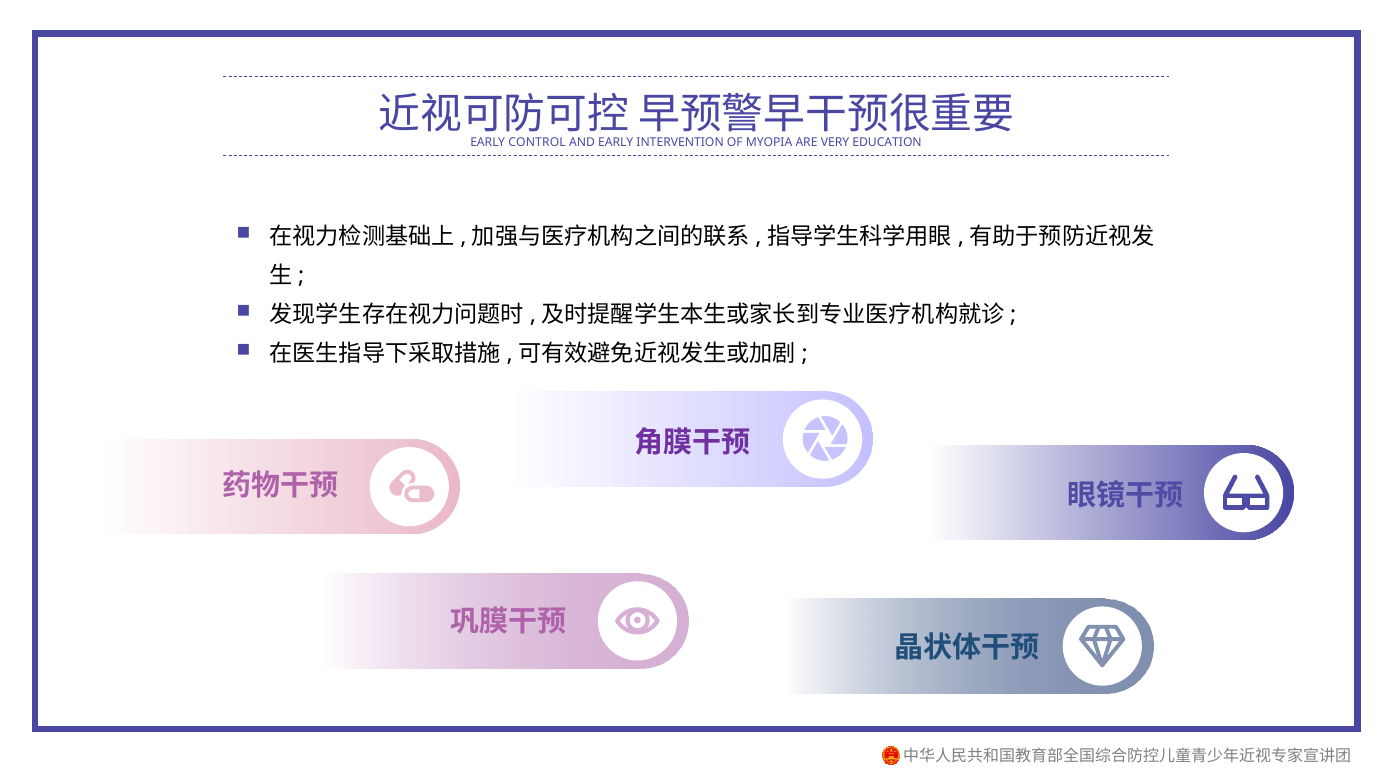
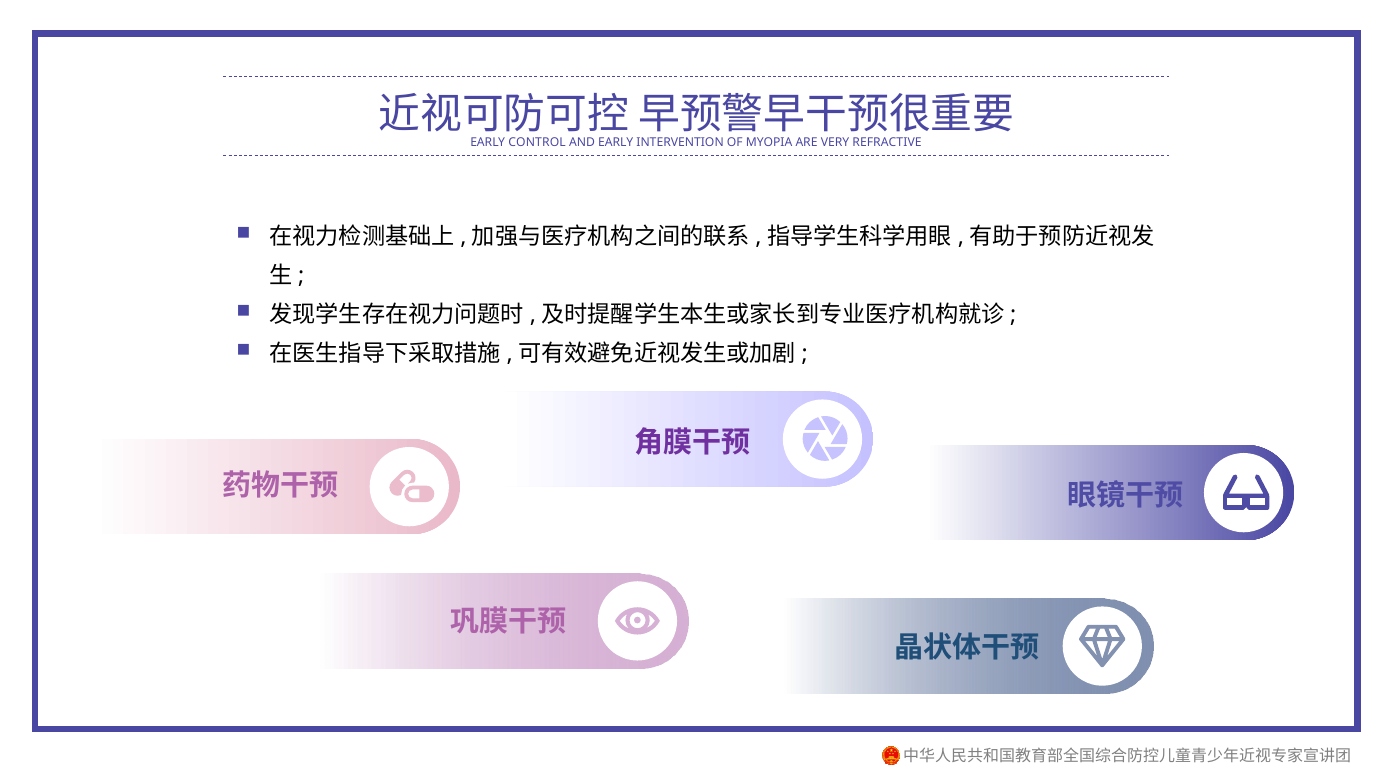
EDUCATION: EDUCATION -> REFRACTIVE
